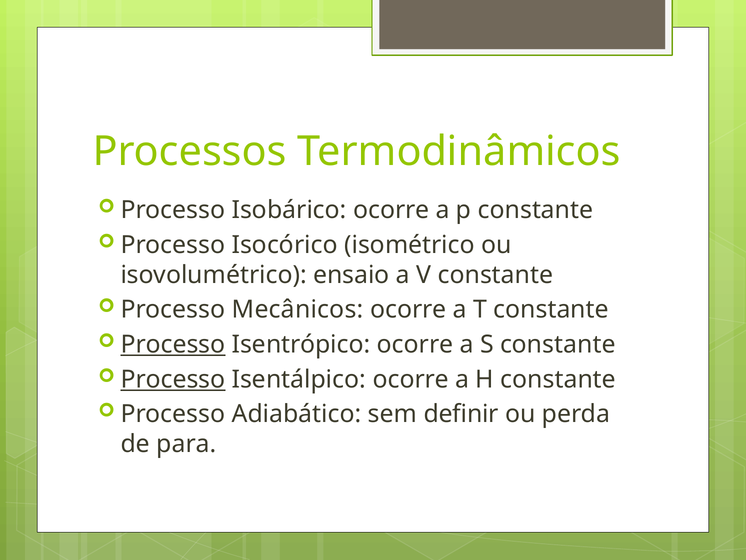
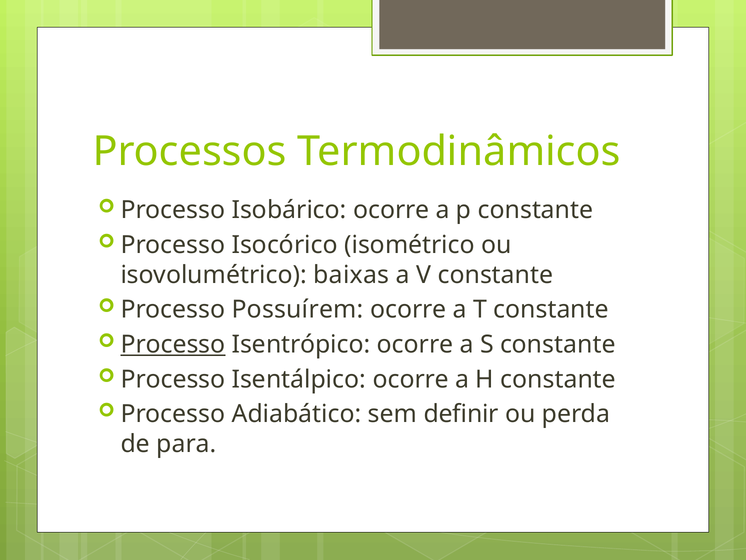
ensaio: ensaio -> baixas
Mecânicos: Mecânicos -> Possuírem
Processo at (173, 379) underline: present -> none
